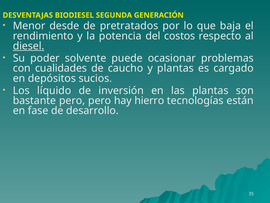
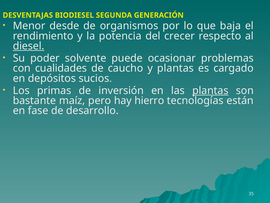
pretratados: pretratados -> organismos
costos: costos -> crecer
líquido: líquido -> primas
plantas at (210, 90) underline: none -> present
bastante pero: pero -> maíz
